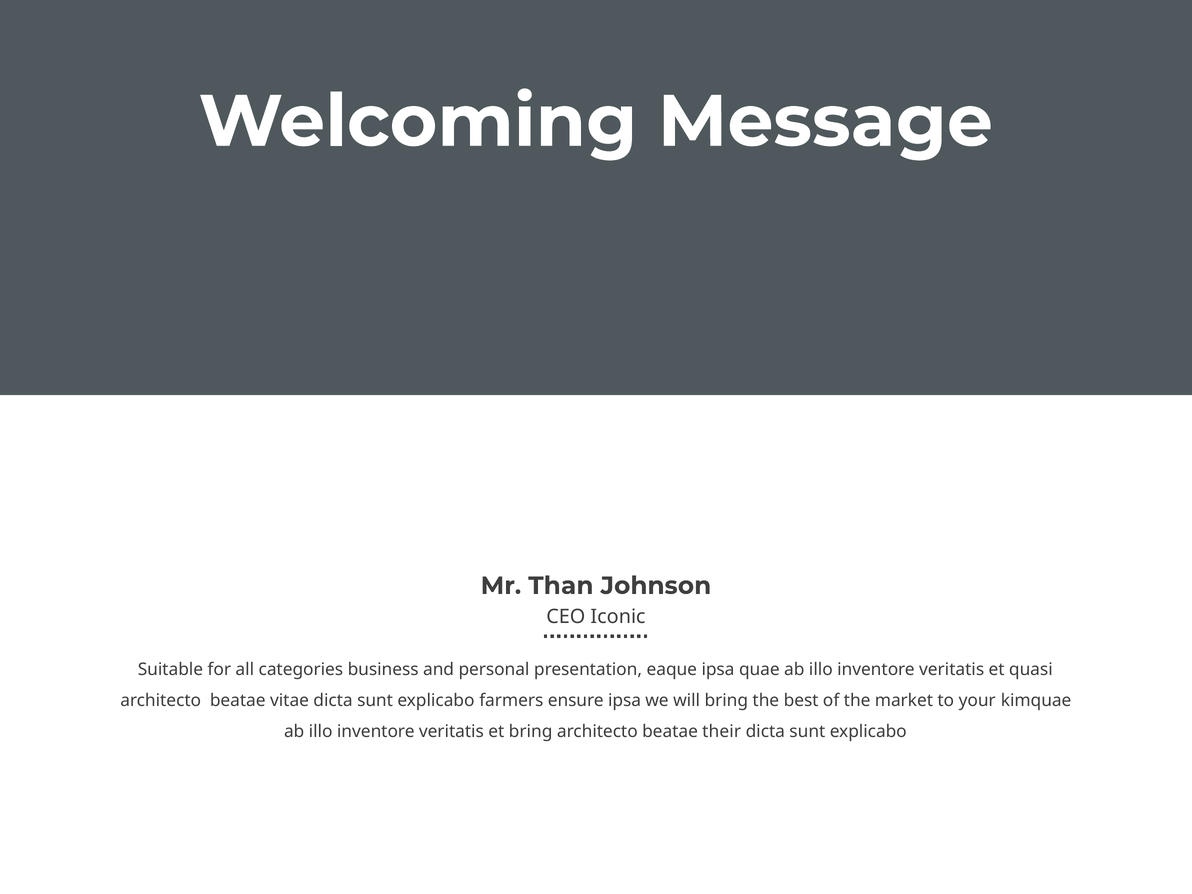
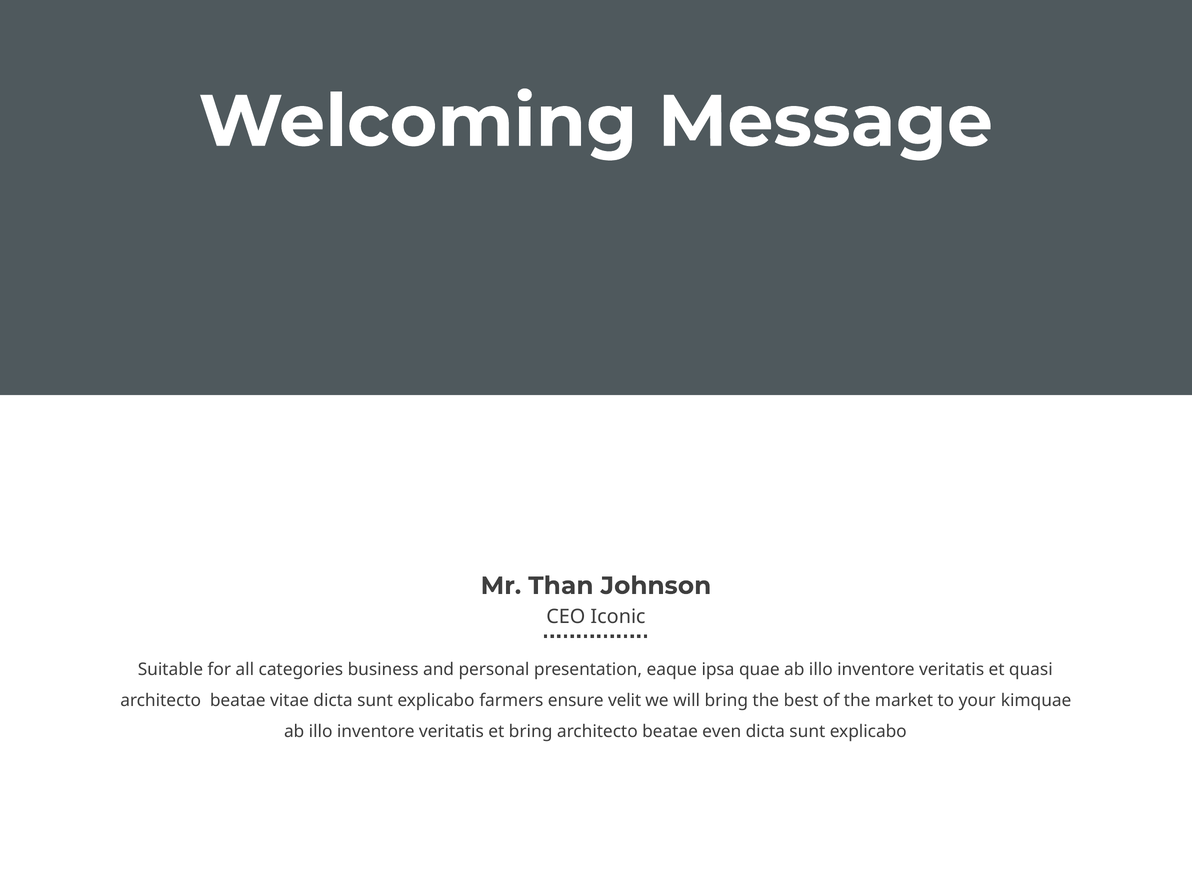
ensure ipsa: ipsa -> velit
their: their -> even
